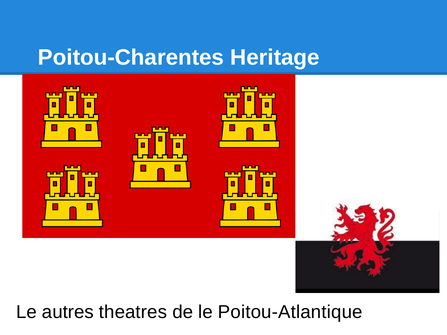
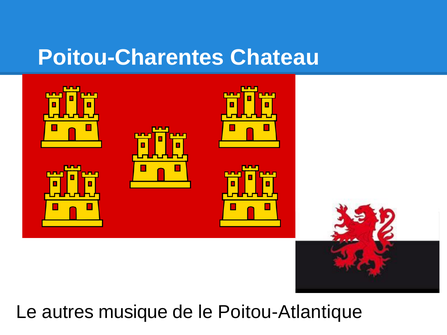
Heritage: Heritage -> Chateau
theatres: theatres -> musique
